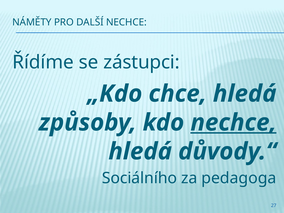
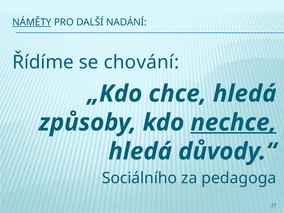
NÁMĚTY underline: none -> present
DALŠÍ NECHCE: NECHCE -> NADÁNÍ
zástupci: zástupci -> chování
